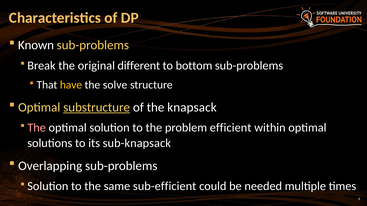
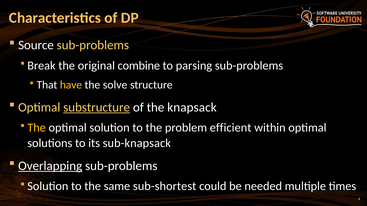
Known: Known -> Source
different: different -> combine
bottom: bottom -> parsing
The at (37, 128) colour: pink -> yellow
Overlapping underline: none -> present
sub-efficient: sub-efficient -> sub-shortest
